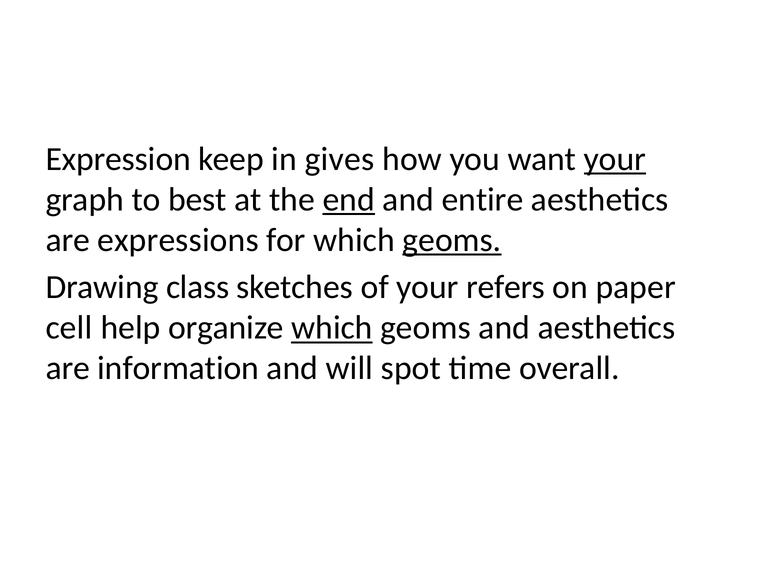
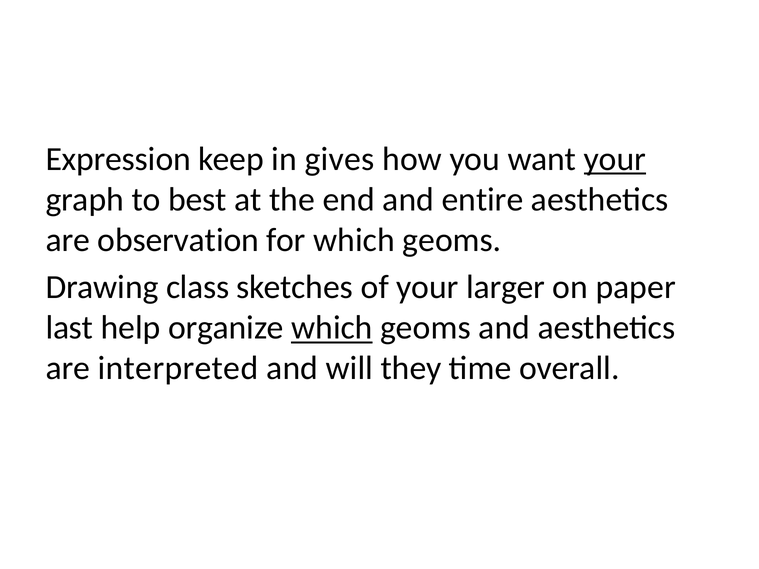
end underline: present -> none
expressions: expressions -> observation
geoms at (452, 240) underline: present -> none
refers: refers -> larger
cell: cell -> last
information: information -> interpreted
spot: spot -> they
